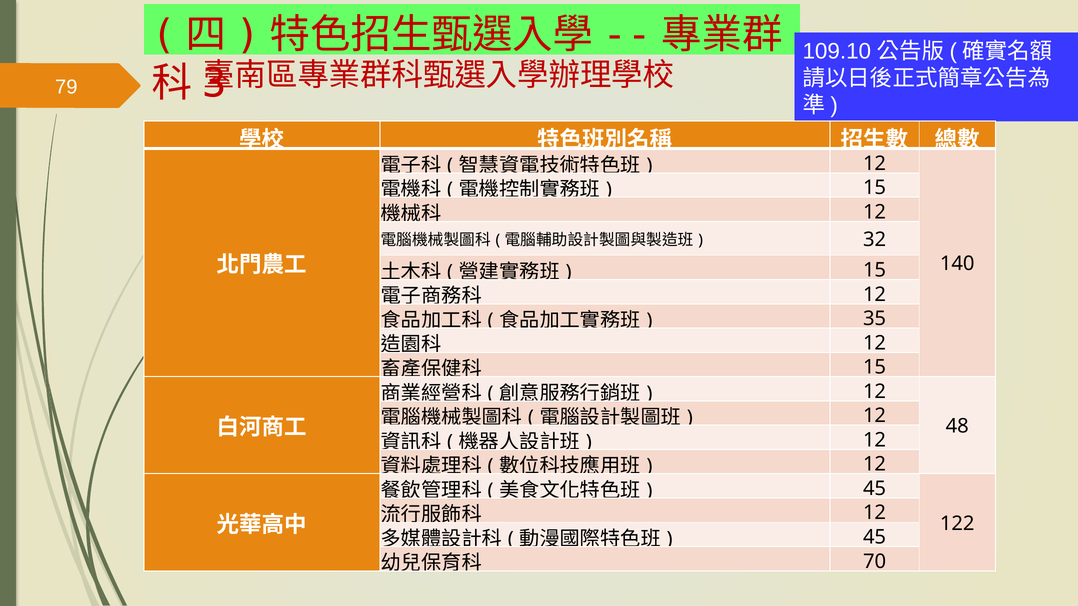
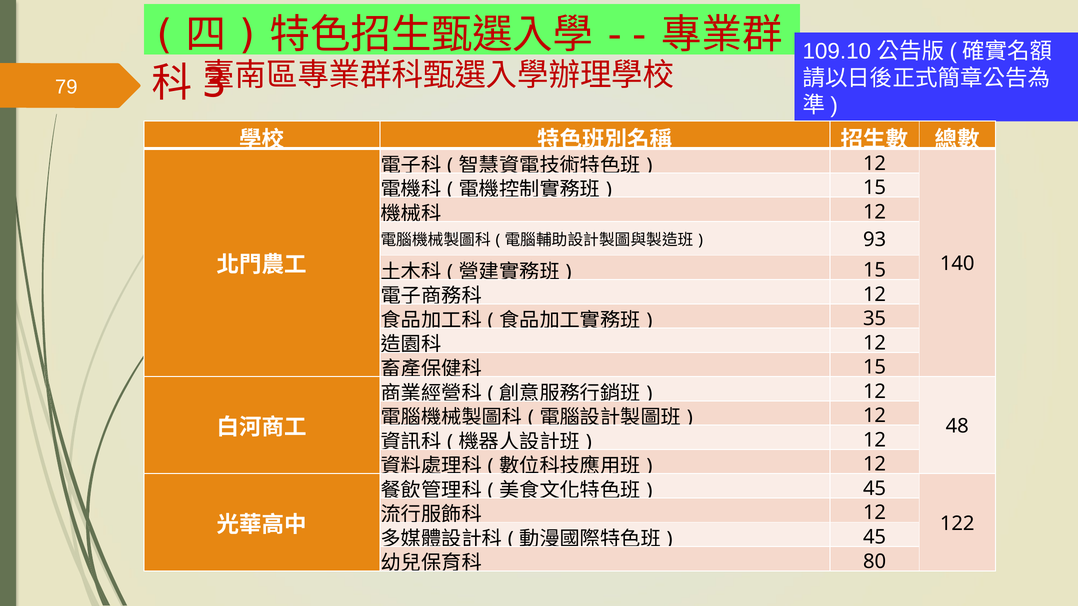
32: 32 -> 93
70: 70 -> 80
